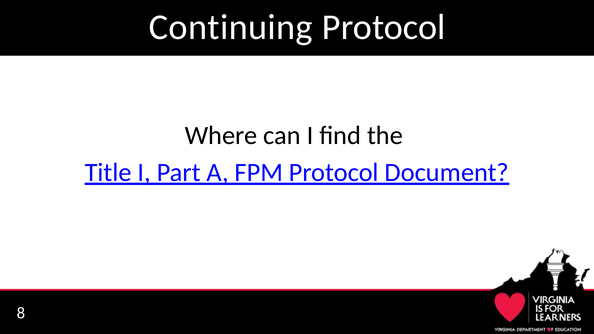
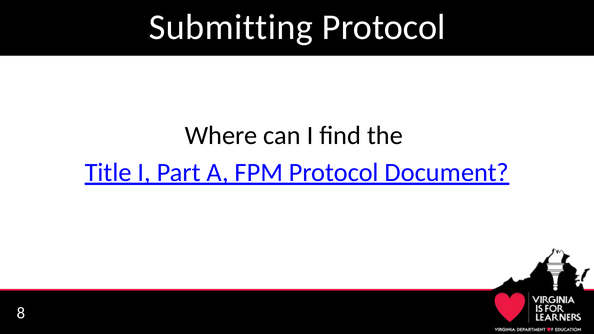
Continuing: Continuing -> Submitting
